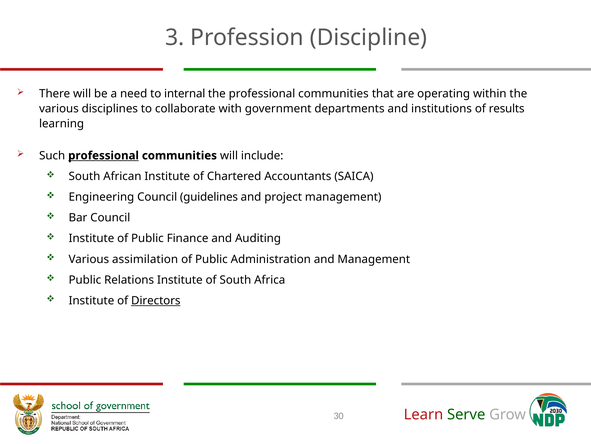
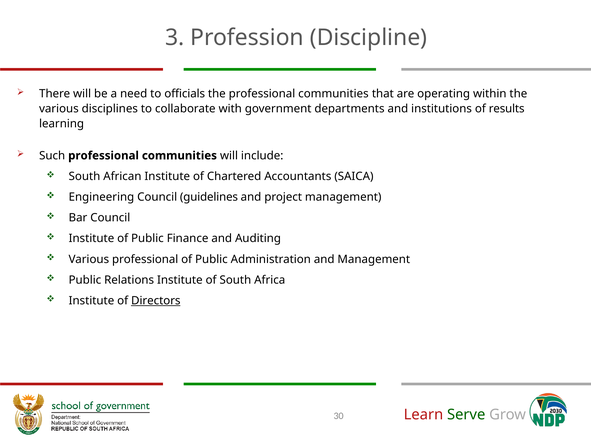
internal: internal -> officials
professional at (104, 155) underline: present -> none
Various assimilation: assimilation -> professional
